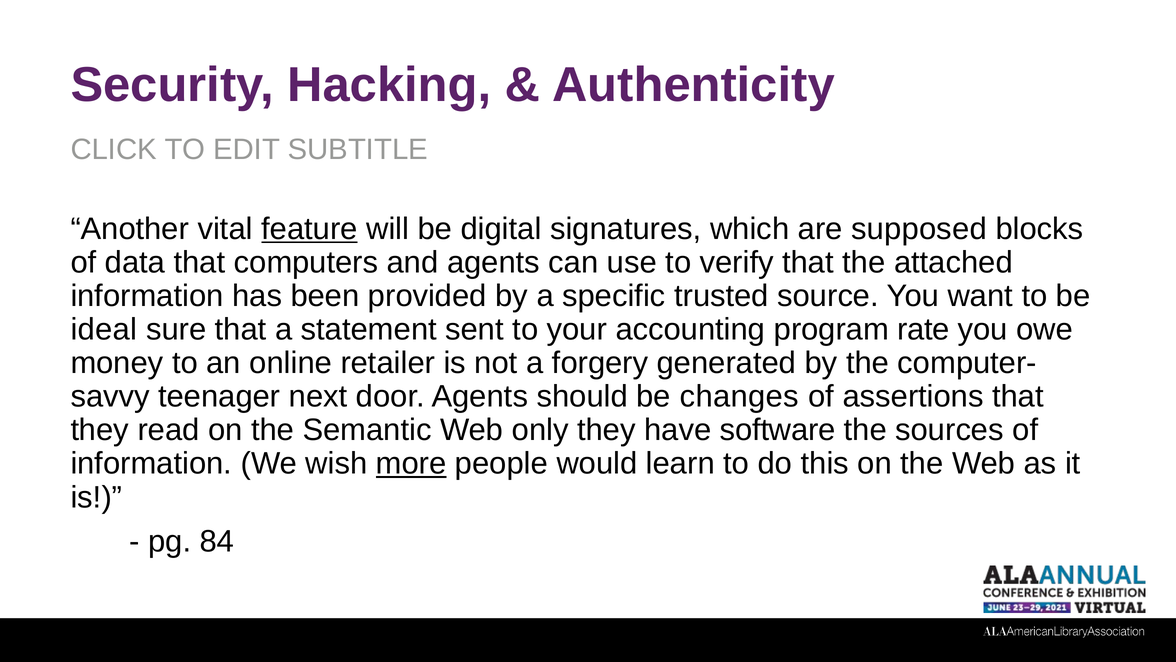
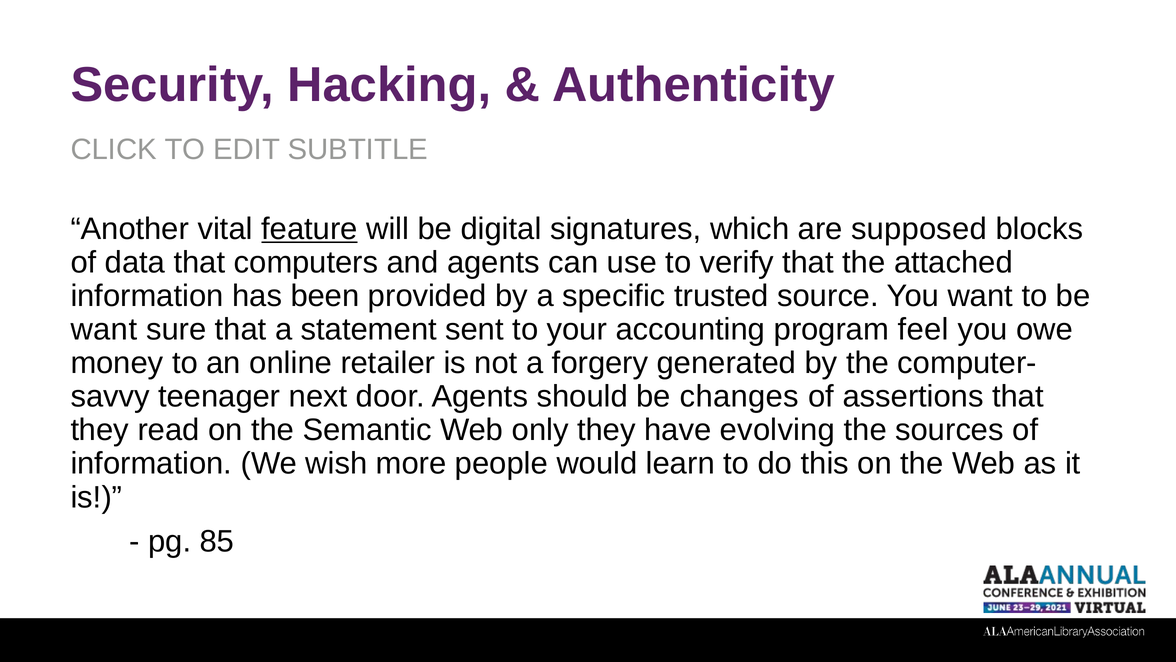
ideal at (104, 329): ideal -> want
rate: rate -> feel
software: software -> evolving
more underline: present -> none
84: 84 -> 85
